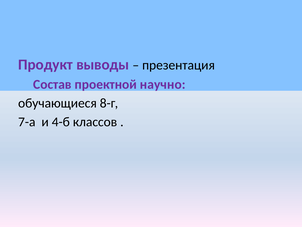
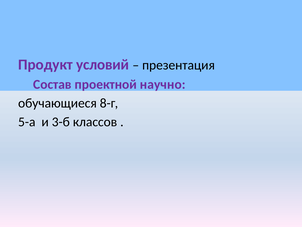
выводы: выводы -> условий
7-а: 7-а -> 5-а
4-б: 4-б -> 3-б
